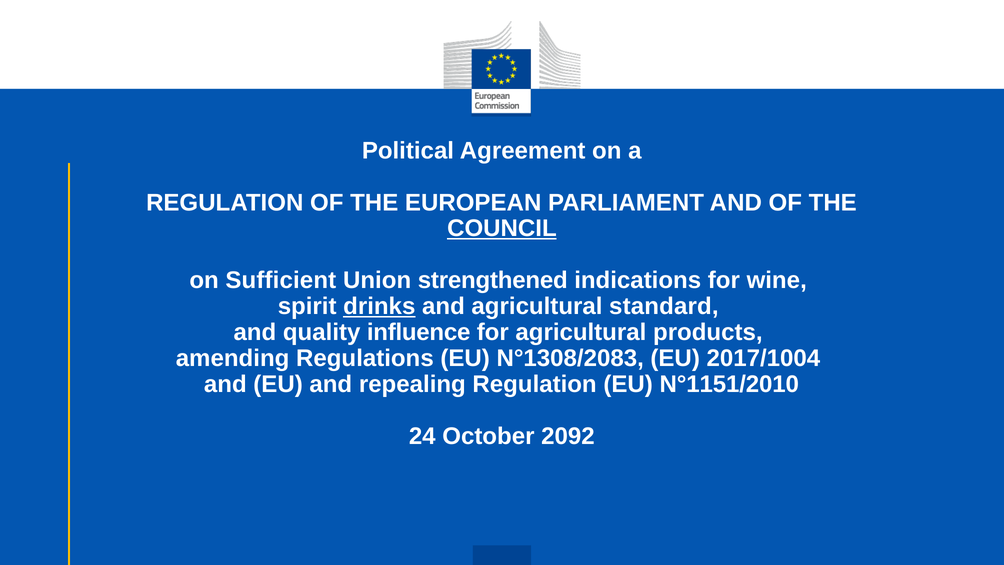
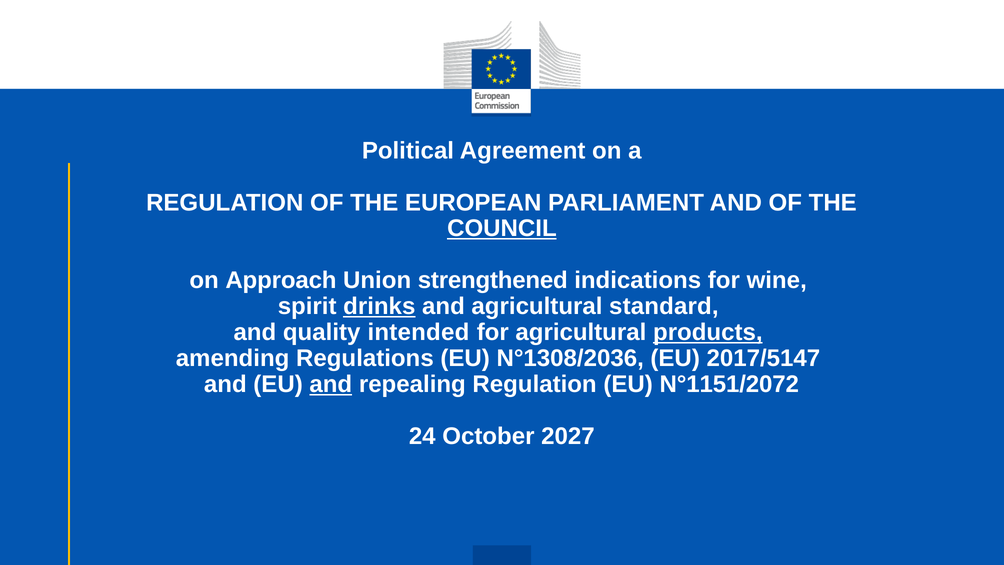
Sufficient: Sufficient -> Approach
influence: influence -> intended
products underline: none -> present
N°1308/2083: N°1308/2083 -> N°1308/2036
2017/1004: 2017/1004 -> 2017/5147
and at (331, 384) underline: none -> present
N°1151/2010: N°1151/2010 -> N°1151/2072
2092: 2092 -> 2027
